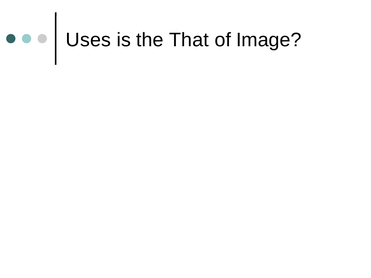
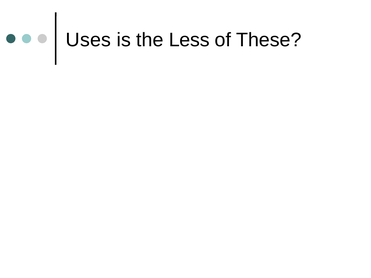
That: That -> Less
Image: Image -> These
